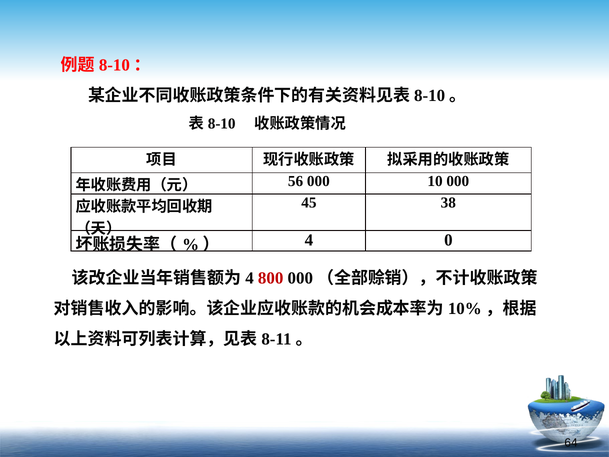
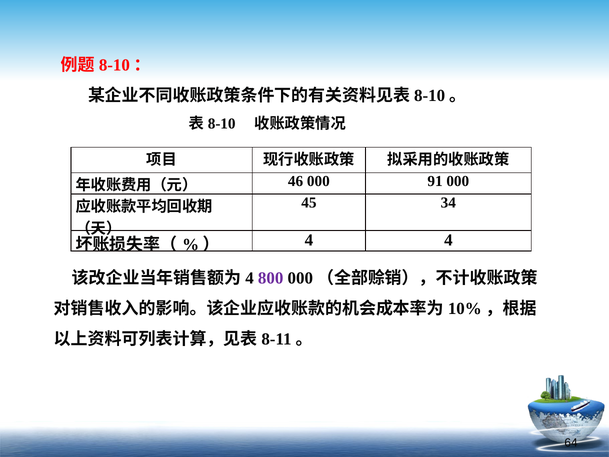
56: 56 -> 46
10: 10 -> 91
38: 38 -> 34
4 0: 0 -> 4
800 colour: red -> purple
